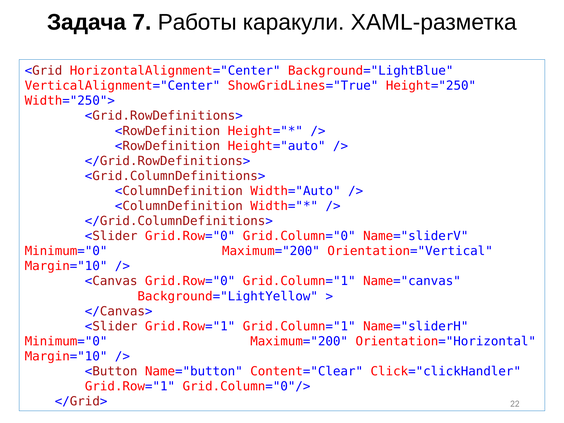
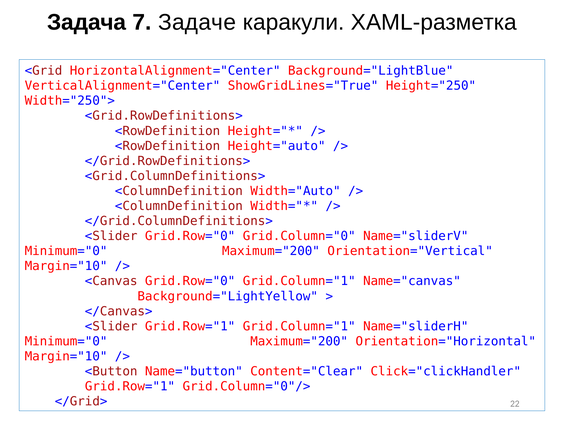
Работы: Работы -> Задаче
